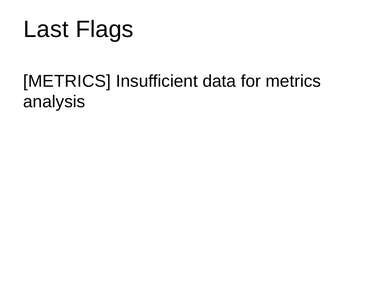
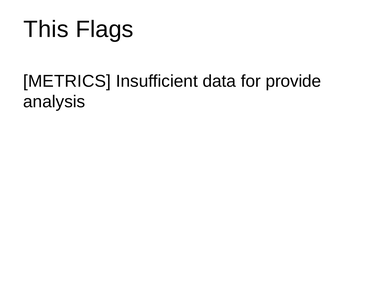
Last: Last -> This
for metrics: metrics -> provide
